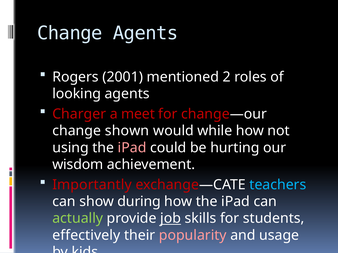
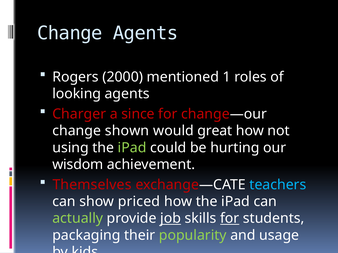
2001: 2001 -> 2000
2: 2 -> 1
meet: meet -> since
while: while -> great
iPad at (132, 148) colour: pink -> light green
Importantly: Importantly -> Themselves
during: during -> priced
for at (230, 219) underline: none -> present
effectively: effectively -> packaging
popularity colour: pink -> light green
